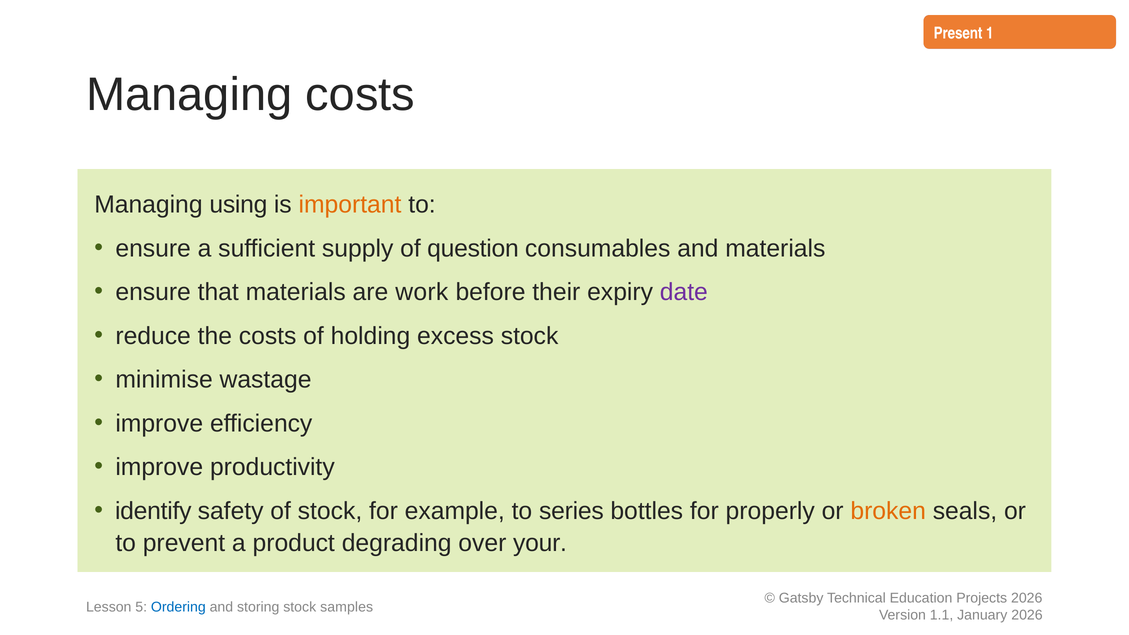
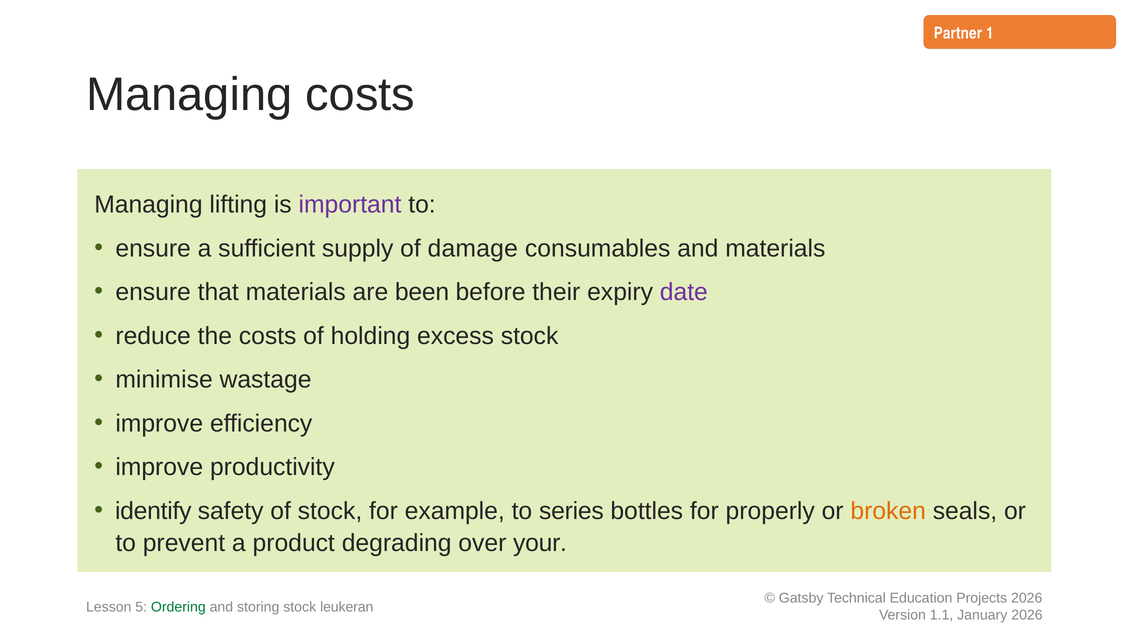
Present: Present -> Partner
using: using -> lifting
important colour: orange -> purple
question: question -> damage
work: work -> been
Ordering colour: blue -> green
samples: samples -> leukeran
